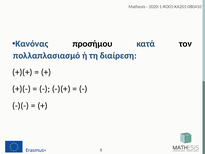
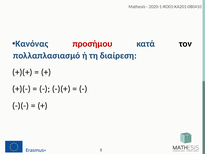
προσήμου colour: black -> red
